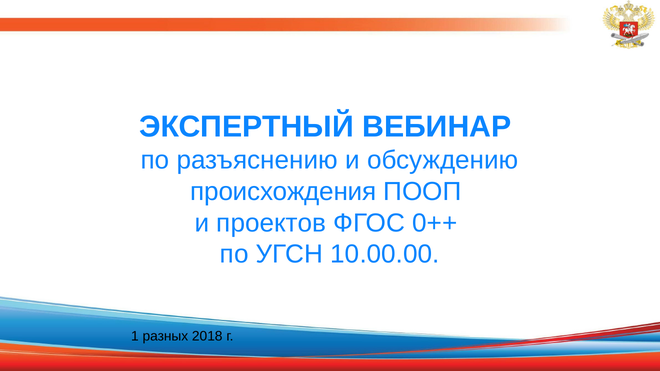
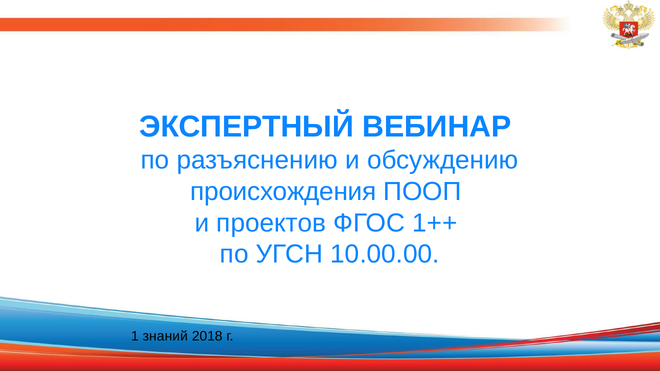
0++: 0++ -> 1++
разных: разных -> знаний
